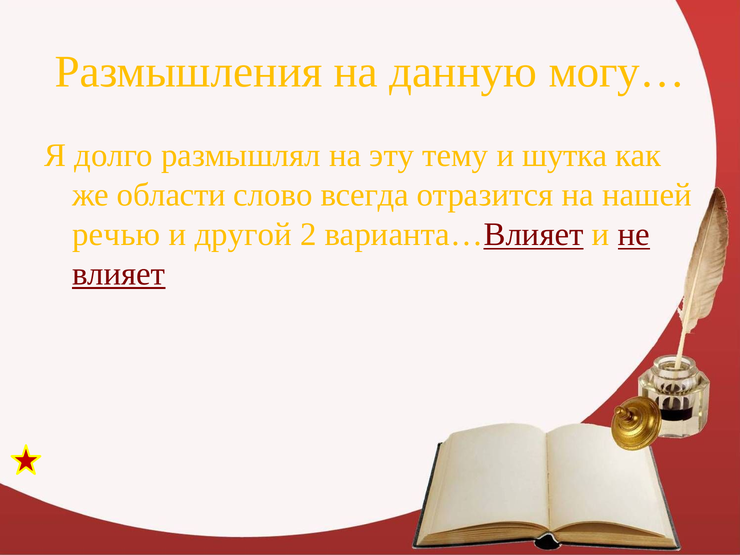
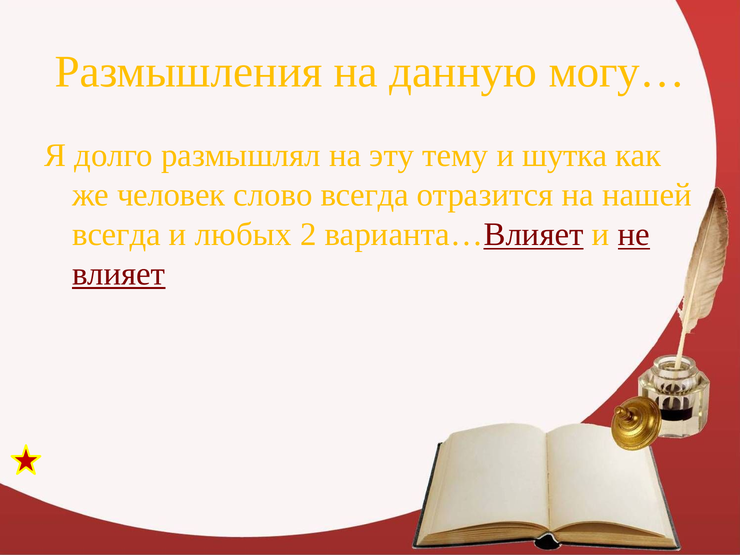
области: области -> человек
речью at (116, 234): речью -> всегда
другой: другой -> любых
